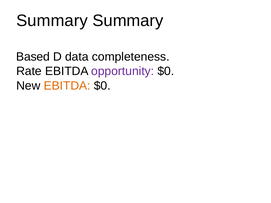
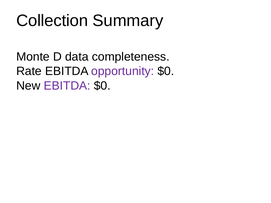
Summary at (52, 21): Summary -> Collection
Based: Based -> Monte
EBITDA at (67, 86) colour: orange -> purple
